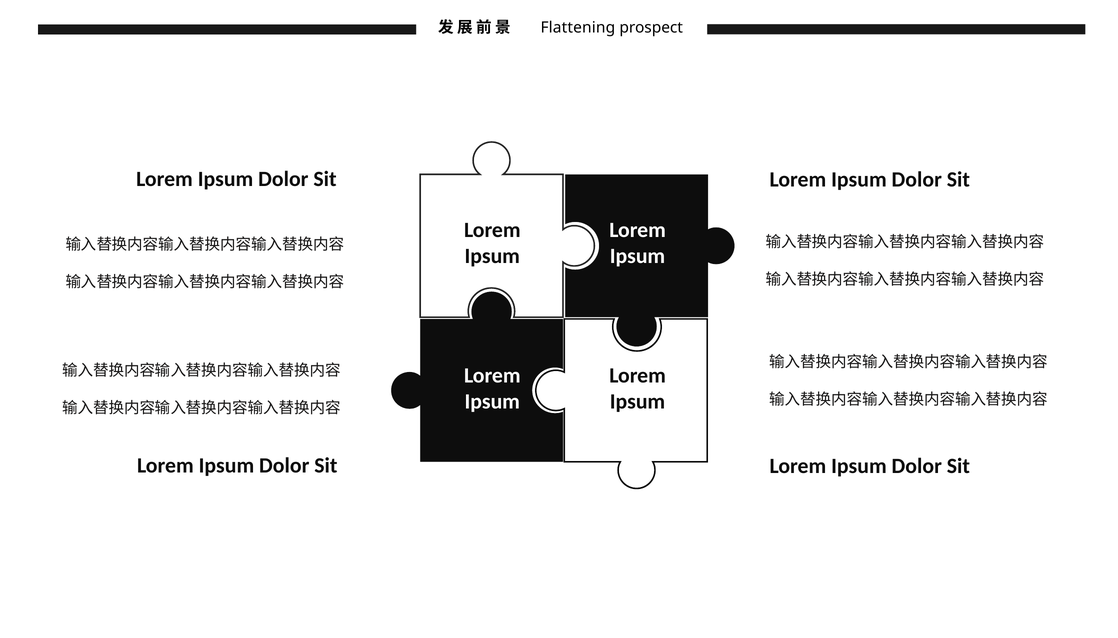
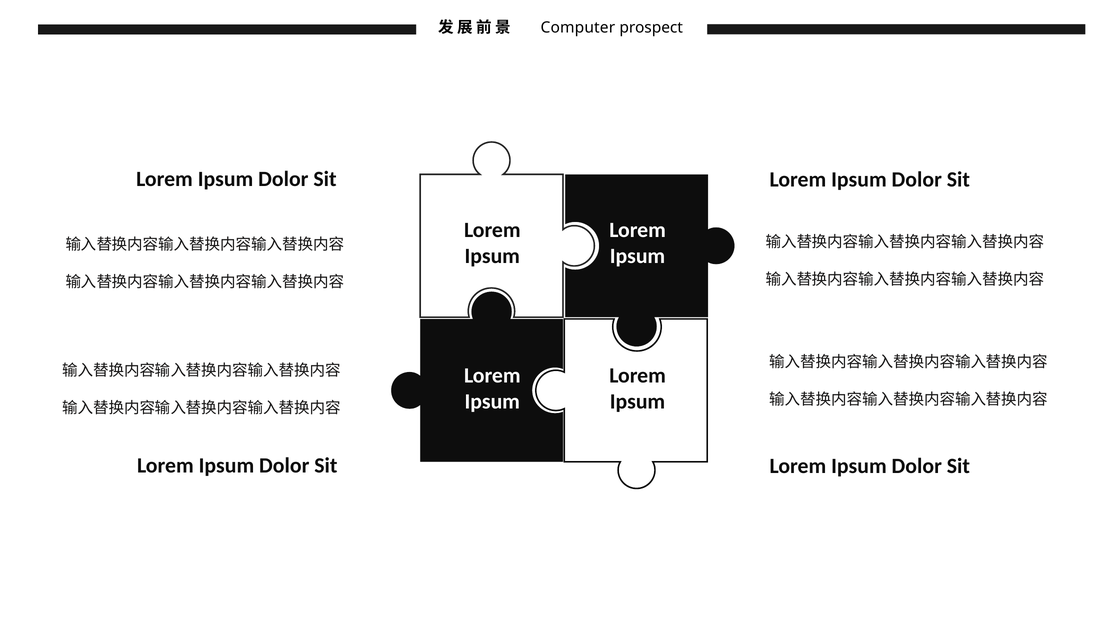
Flattening: Flattening -> Computer
